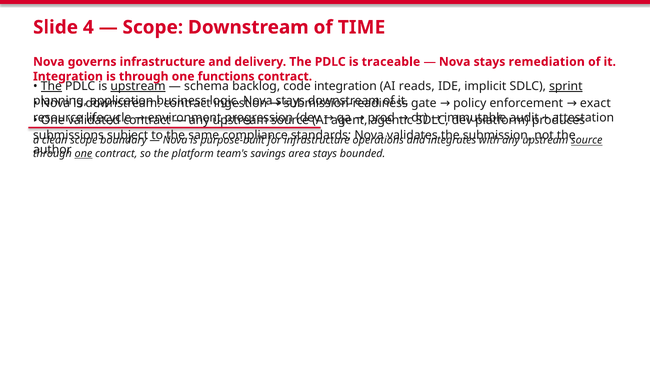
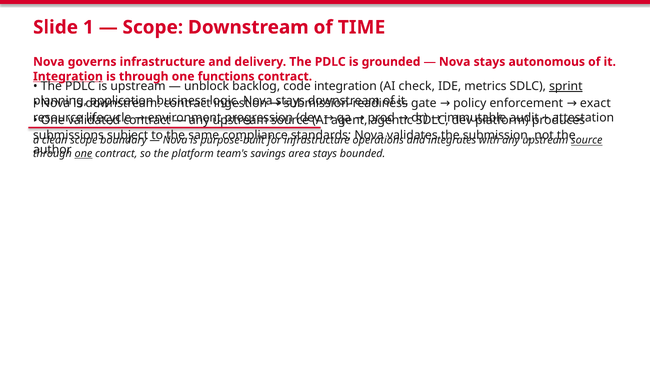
4: 4 -> 1
traceable: traceable -> grounded
remediation: remediation -> autonomous
Integration at (68, 76) underline: none -> present
The at (51, 86) underline: present -> none
upstream at (138, 86) underline: present -> none
schema: schema -> unblock
reads: reads -> check
implicit: implicit -> metrics
